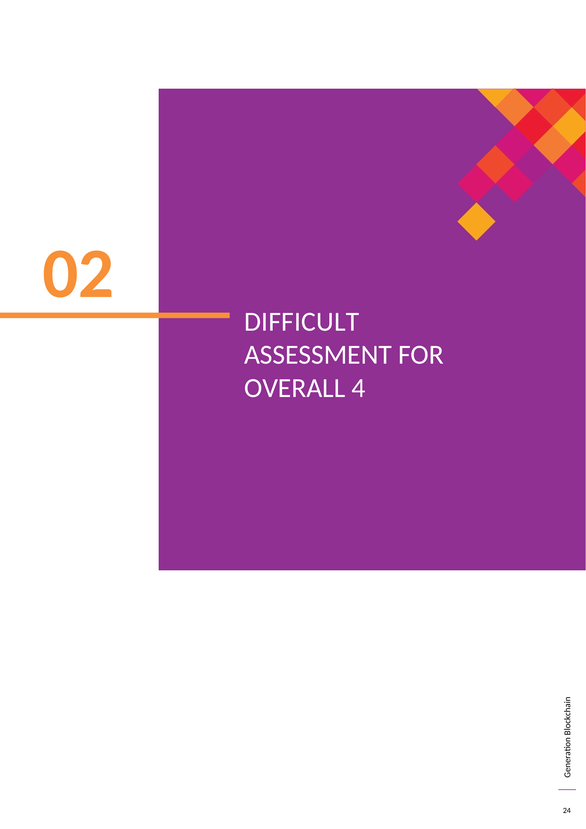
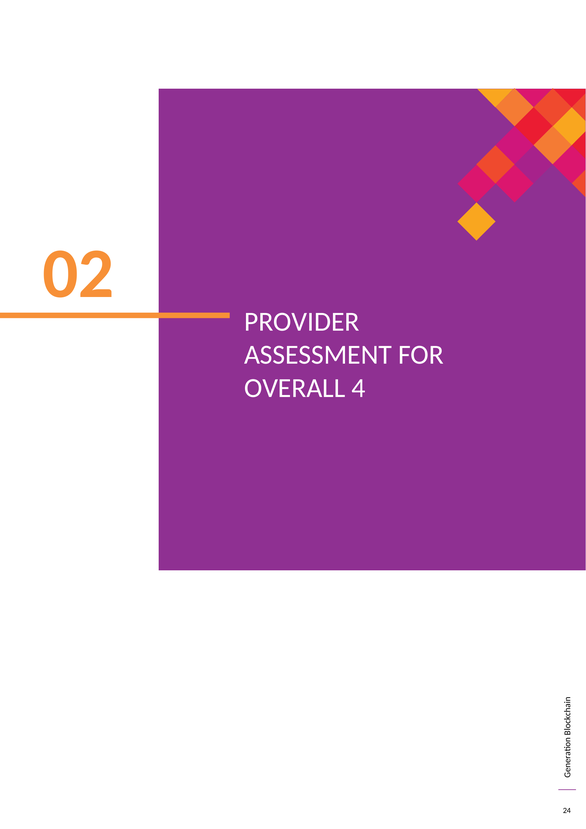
DIFFICULT: DIFFICULT -> PROVIDER
